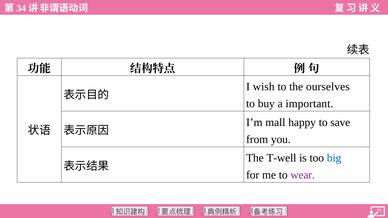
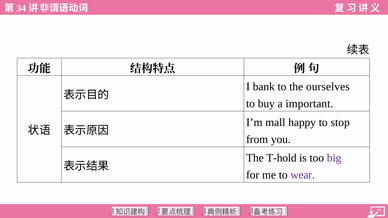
wish: wish -> bank
save: save -> stop
T-well: T-well -> T-hold
big colour: blue -> purple
